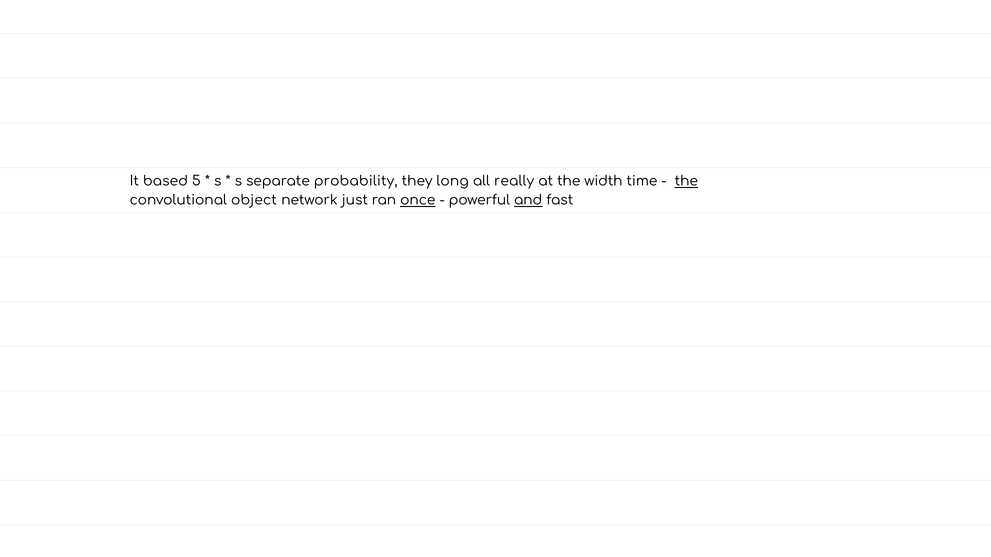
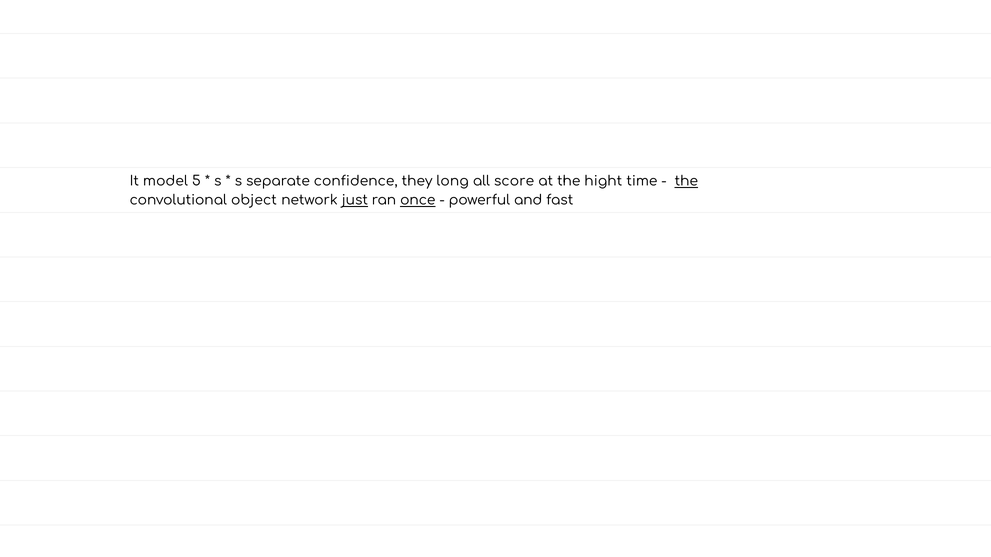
based: based -> model
probability: probability -> confidence
really: really -> score
width: width -> hight
just underline: none -> present
and underline: present -> none
